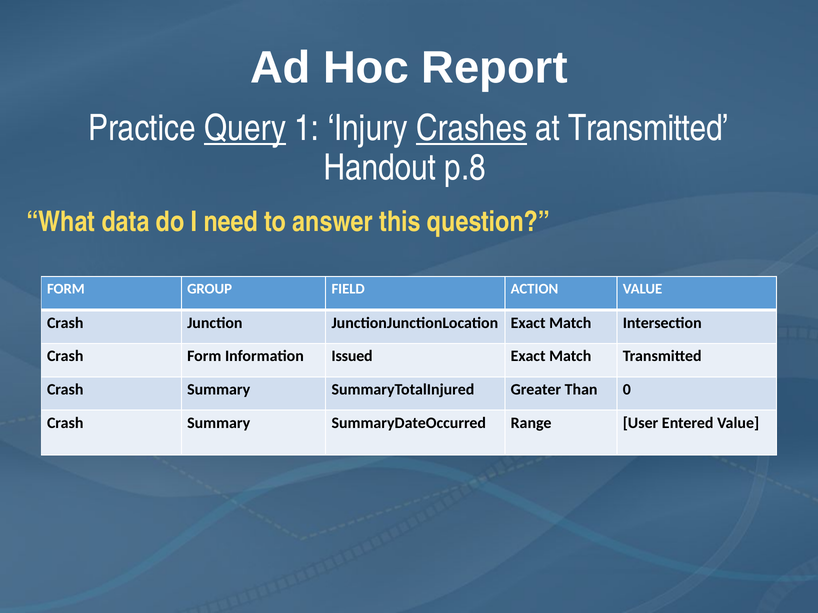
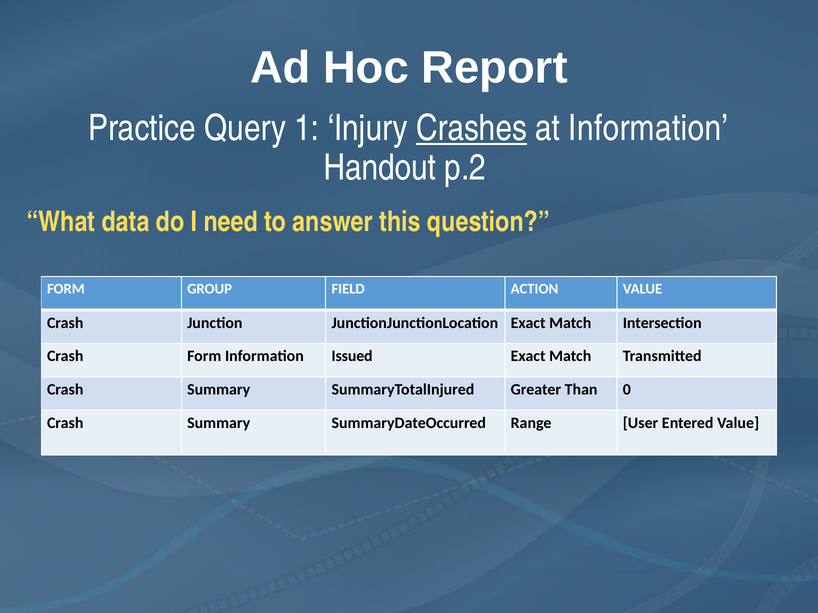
Query underline: present -> none
at Transmitted: Transmitted -> Information
p.8: p.8 -> p.2
